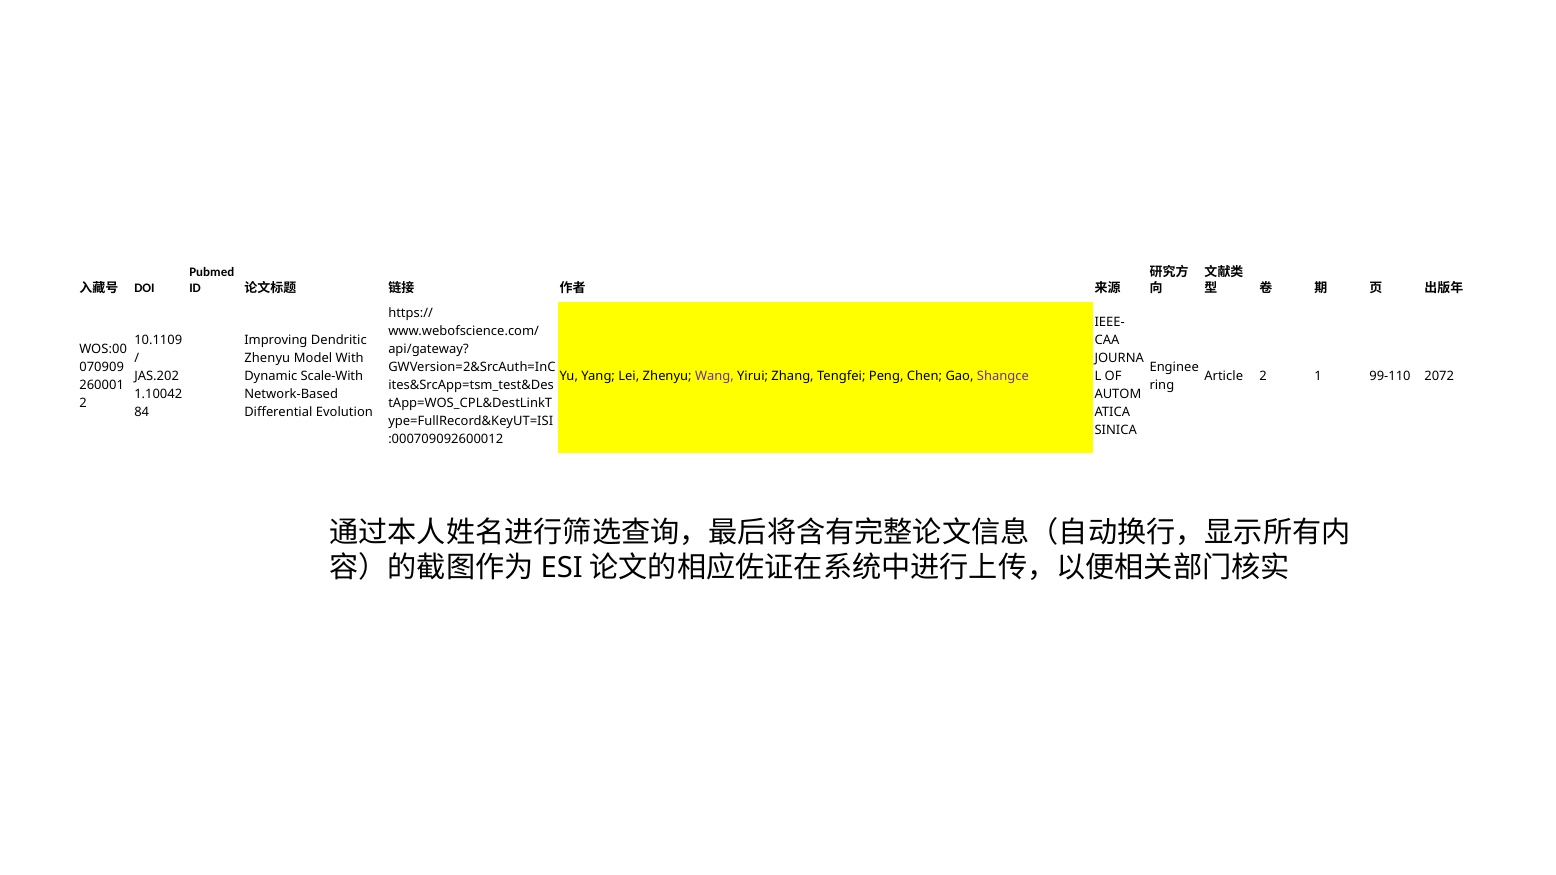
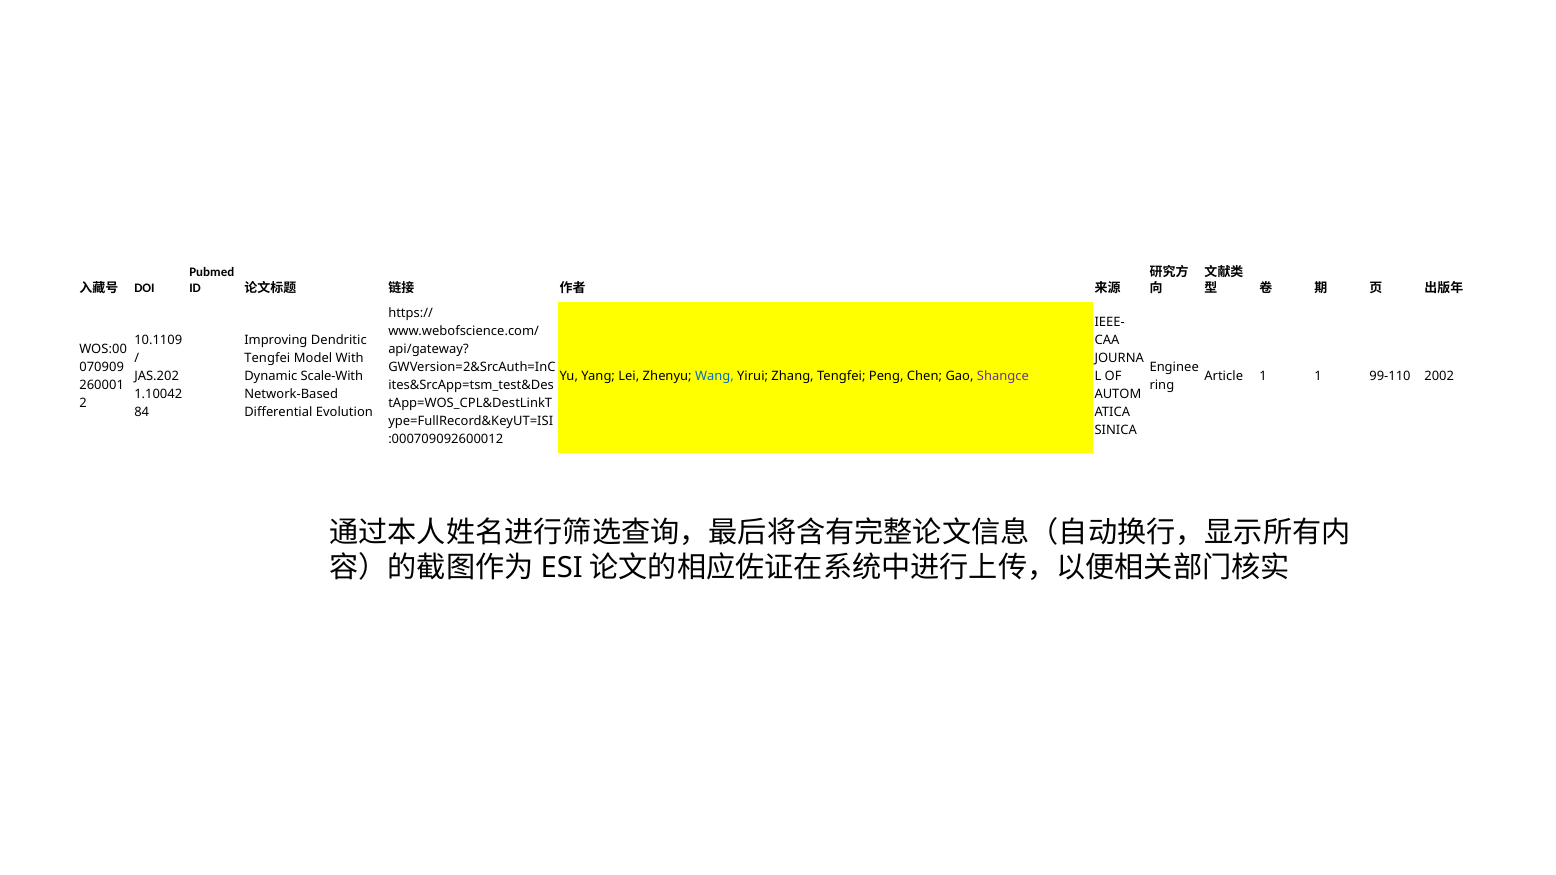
Zhenyu at (267, 358): Zhenyu -> Tengfei
Wang colour: purple -> blue
Article 2: 2 -> 1
2072: 2072 -> 2002
